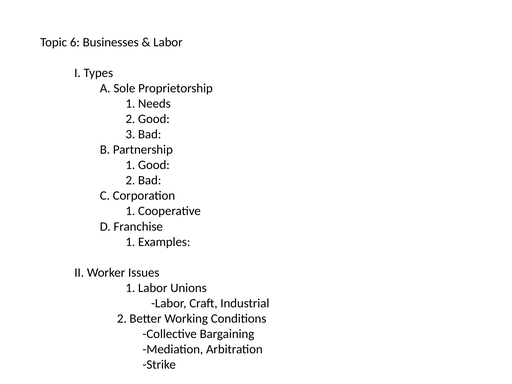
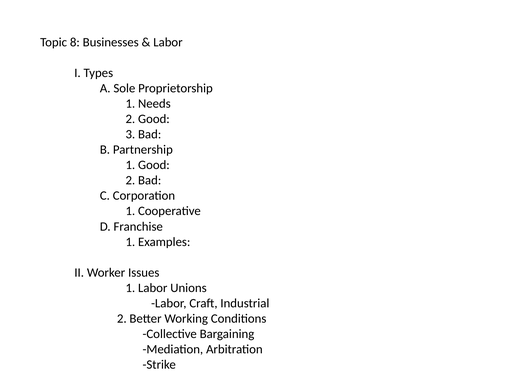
6: 6 -> 8
